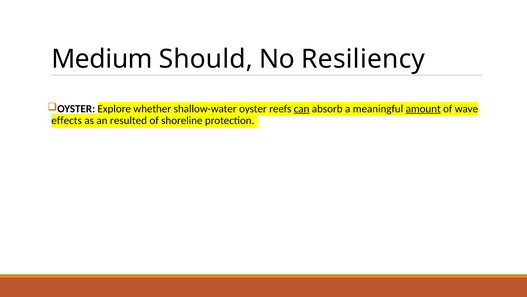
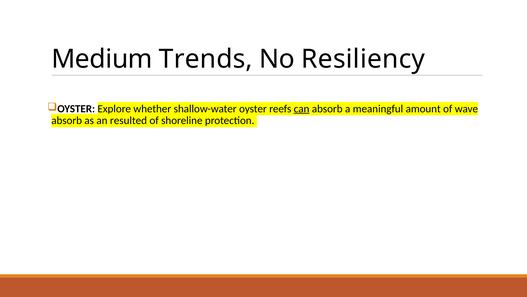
Should: Should -> Trends
amount underline: present -> none
effects at (67, 120): effects -> absorb
